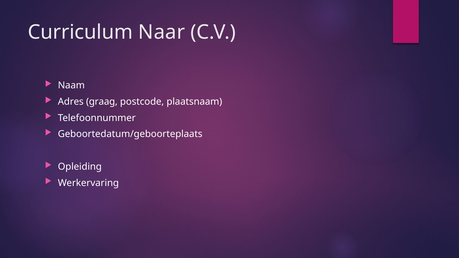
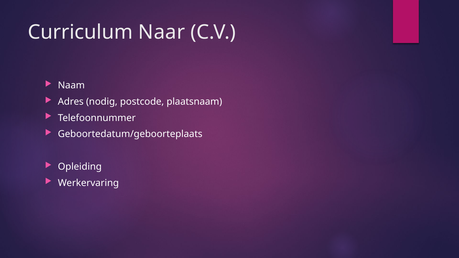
graag: graag -> nodig
